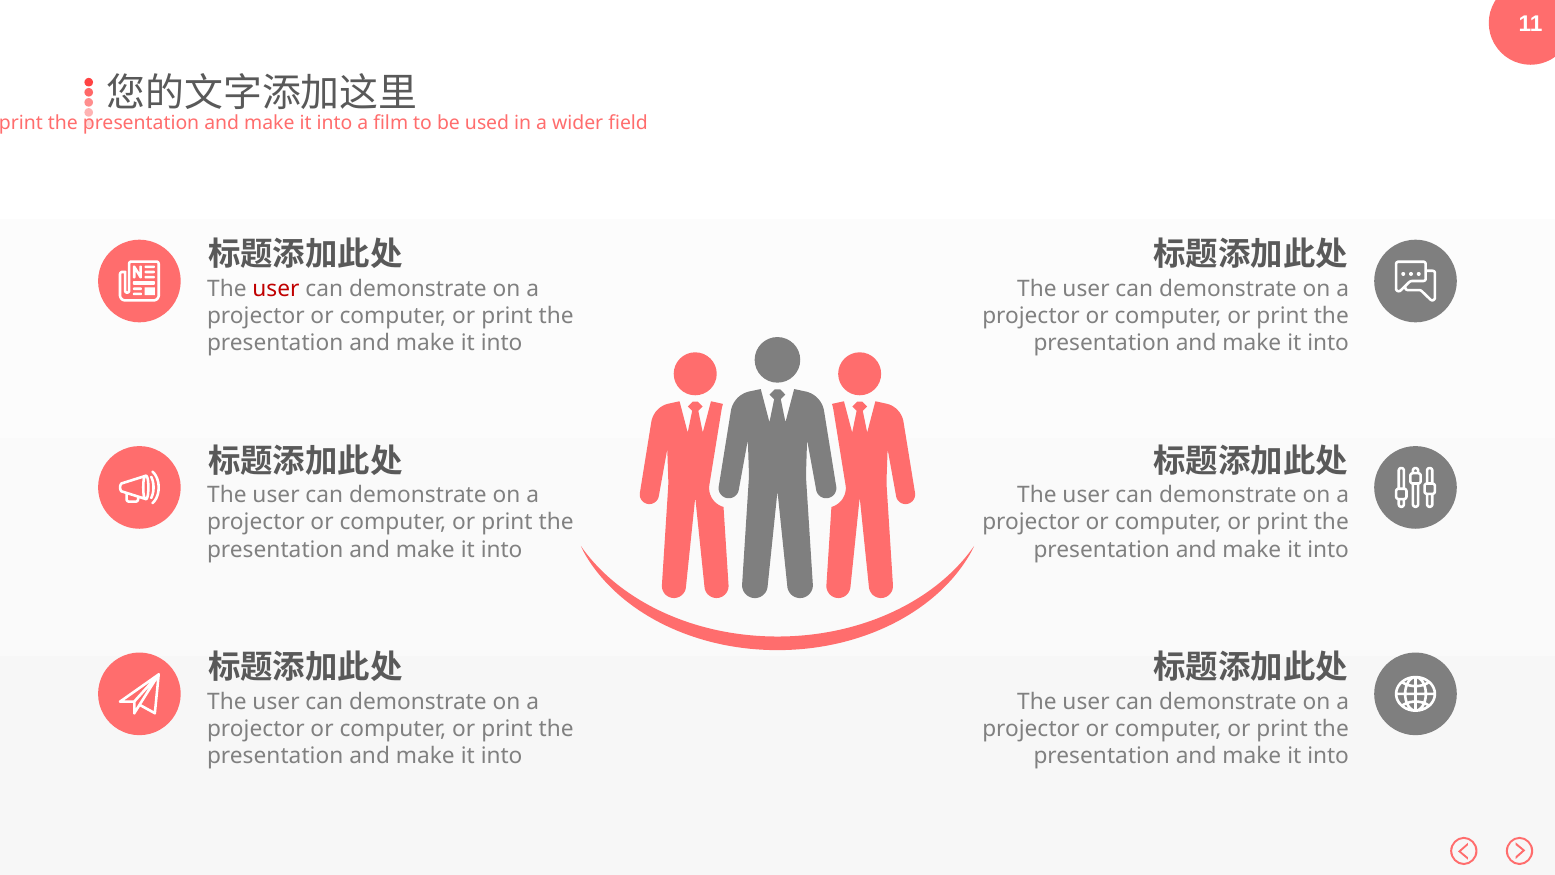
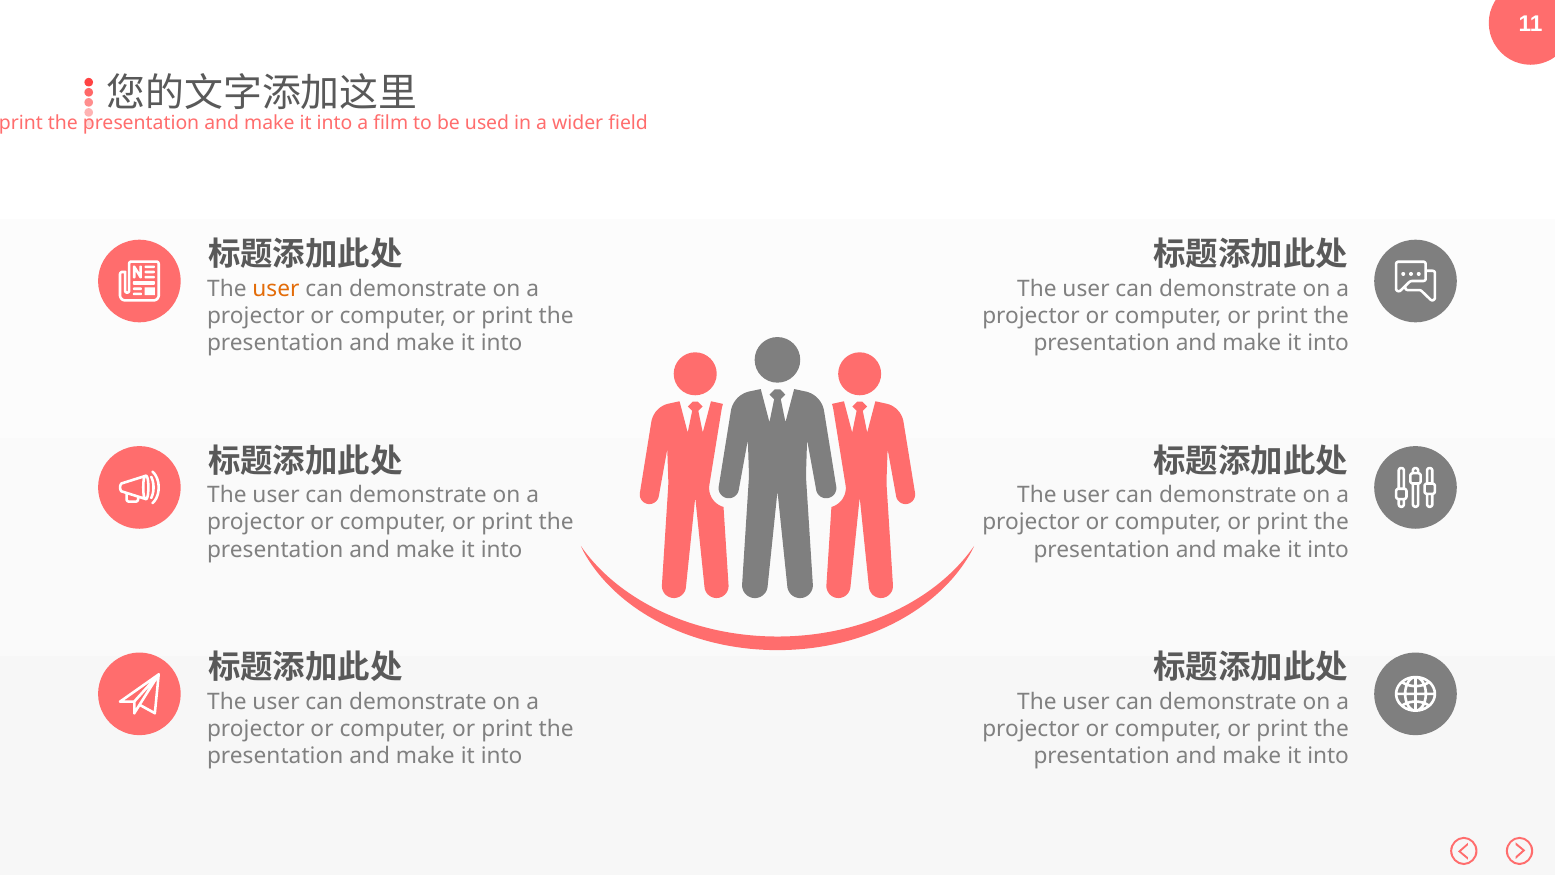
user at (276, 289) colour: red -> orange
